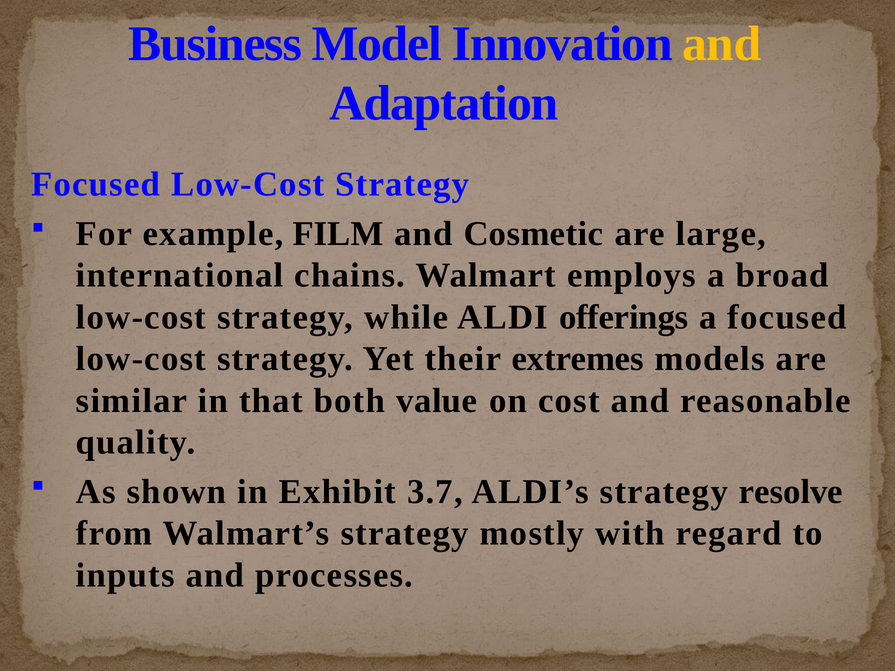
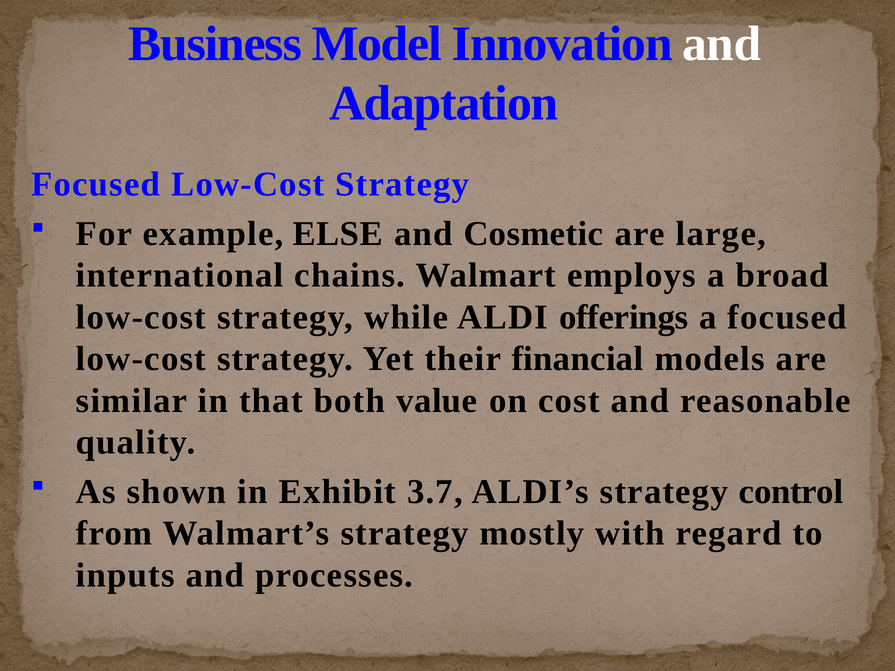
and at (722, 44) colour: yellow -> white
FILM: FILM -> ELSE
extremes: extremes -> financial
resolve: resolve -> control
